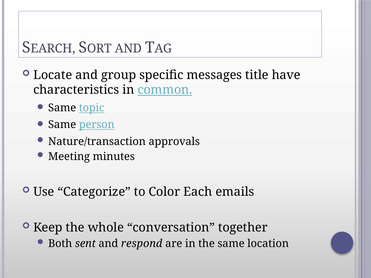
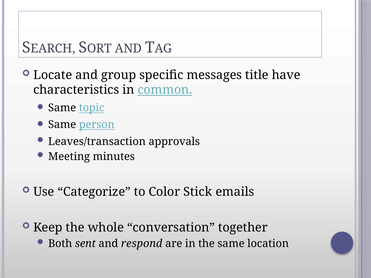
Nature/transaction: Nature/transaction -> Leaves/transaction
Each: Each -> Stick
